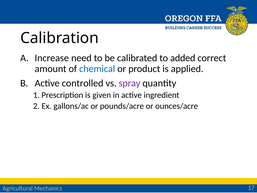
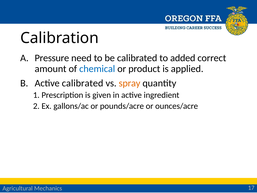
Increase: Increase -> Pressure
Active controlled: controlled -> calibrated
spray colour: purple -> orange
